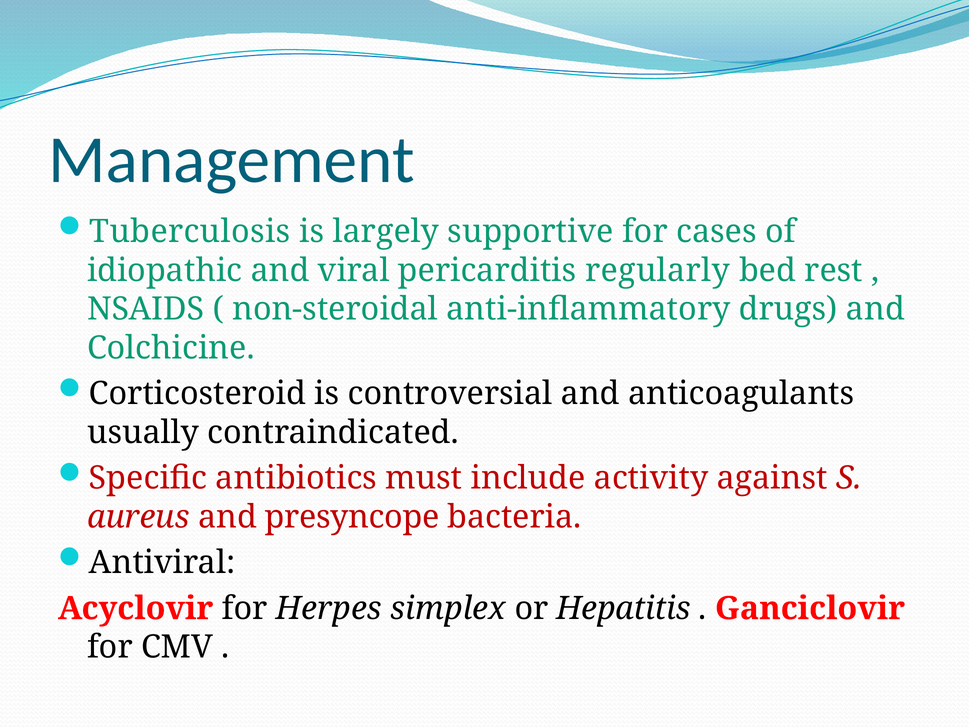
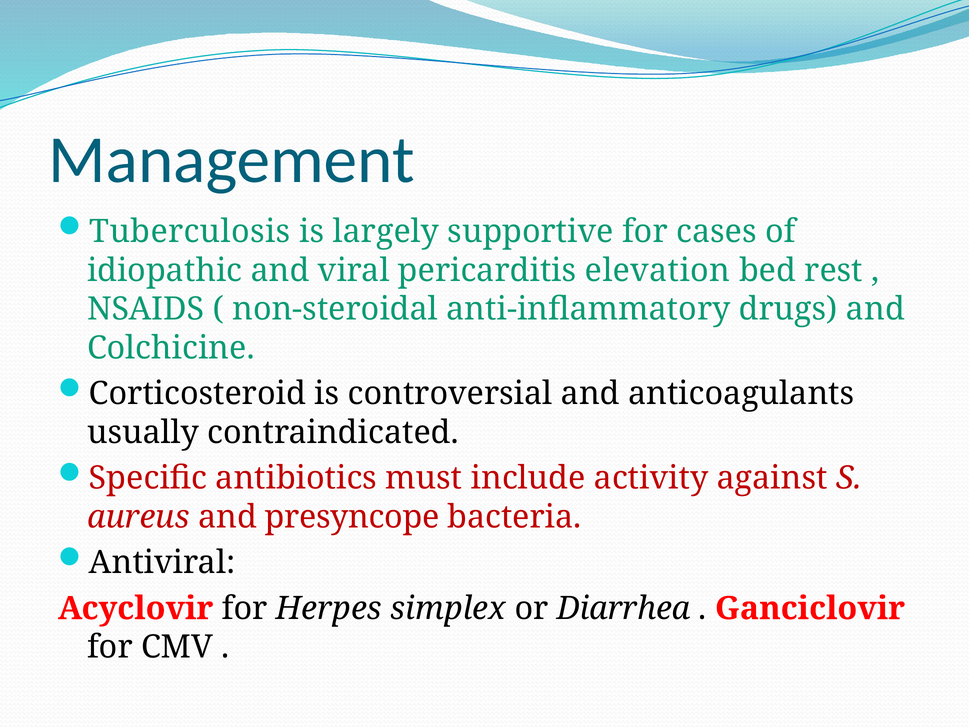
regularly: regularly -> elevation
Hepatitis: Hepatitis -> Diarrhea
